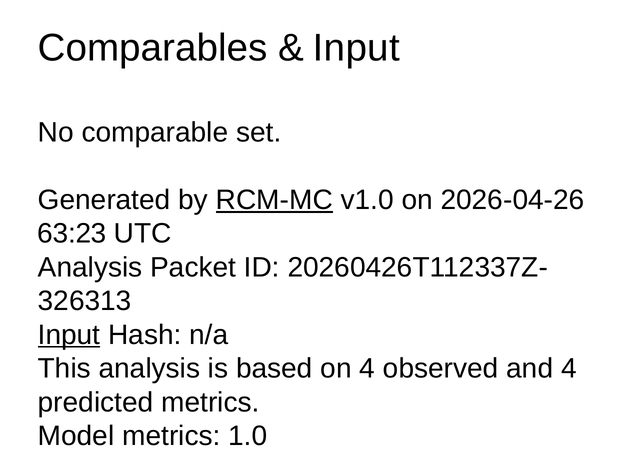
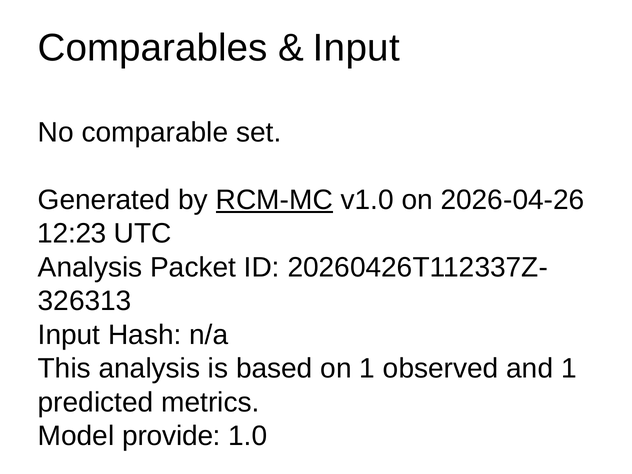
63:23: 63:23 -> 12:23
Input at (69, 335) underline: present -> none
on 4: 4 -> 1
and 4: 4 -> 1
Model metrics: metrics -> provide
